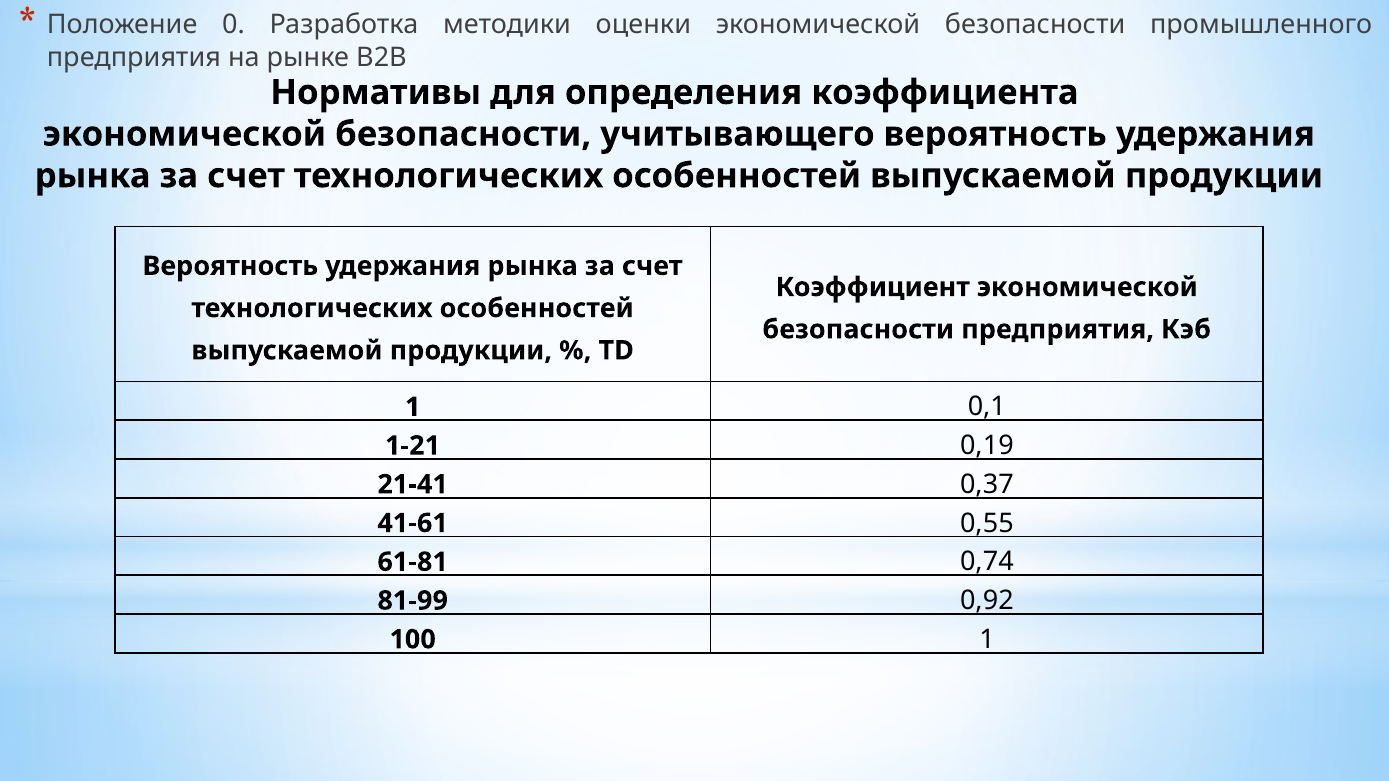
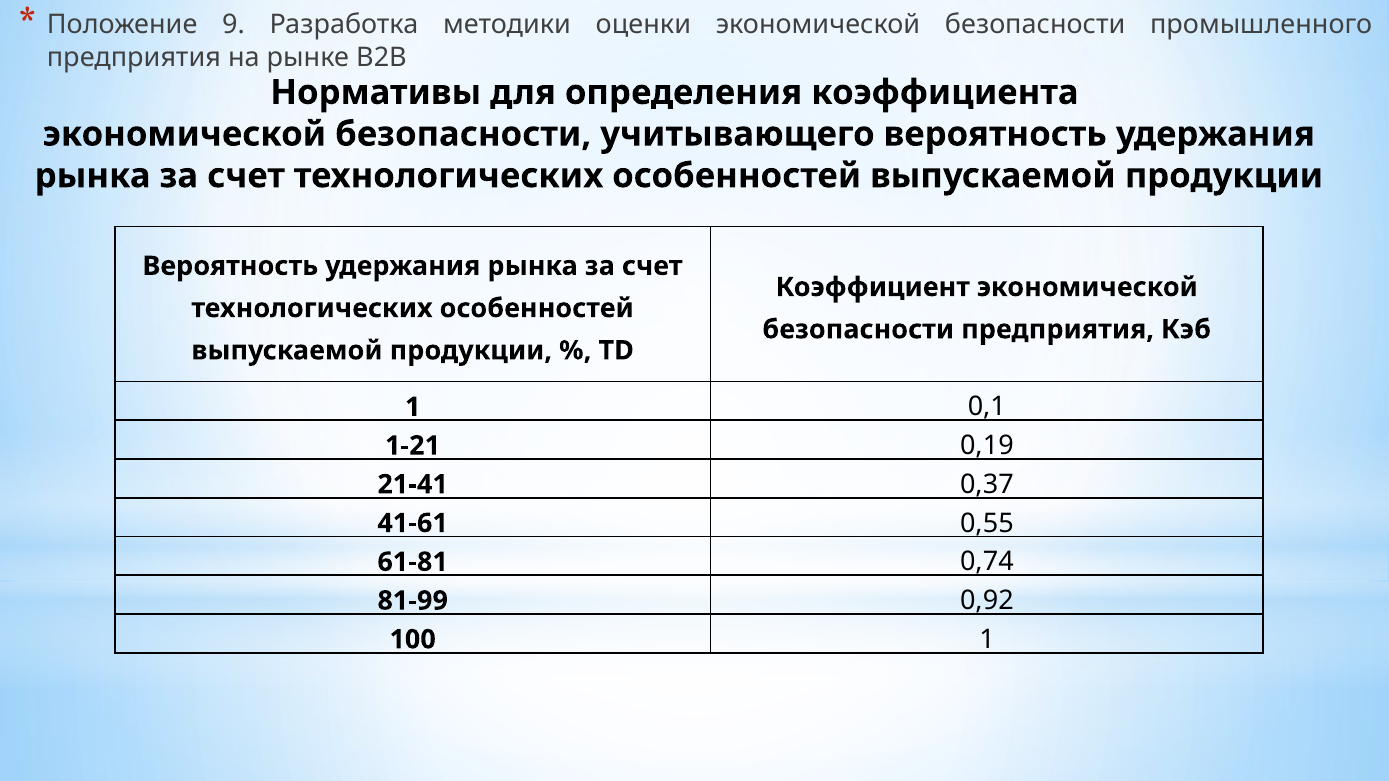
0: 0 -> 9
